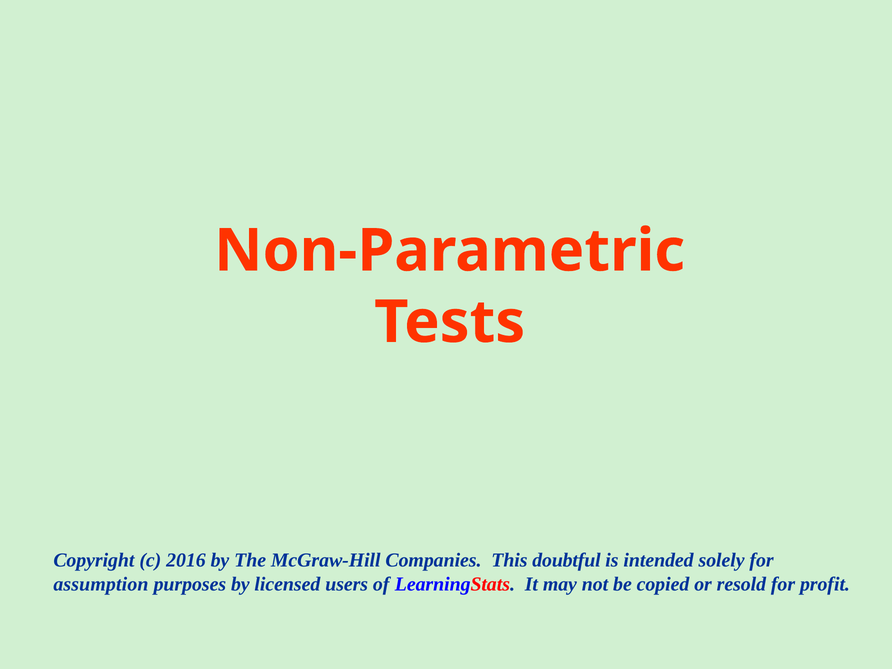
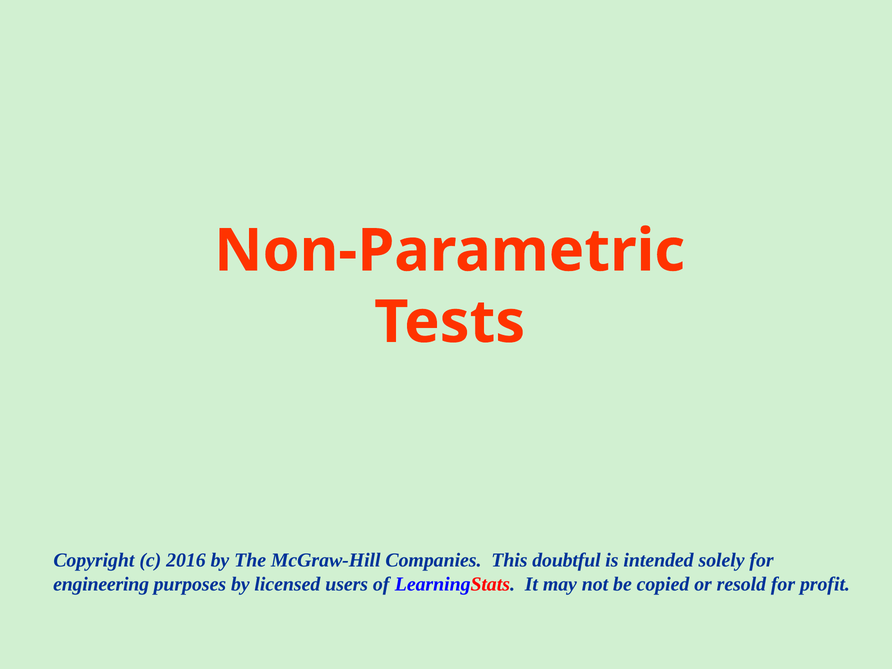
assumption: assumption -> engineering
